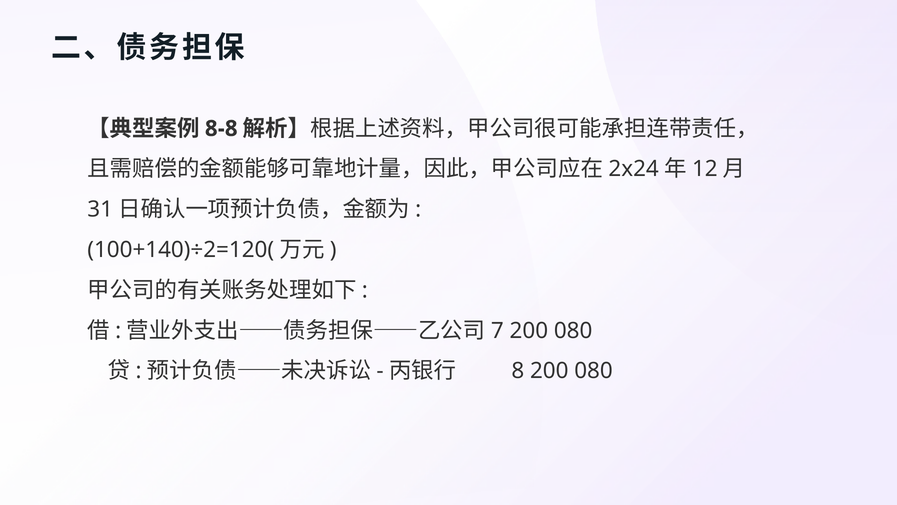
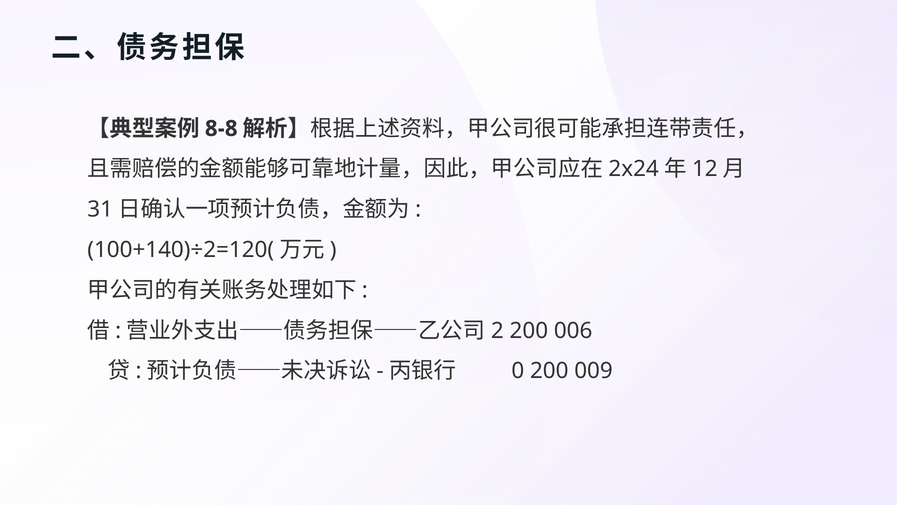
7: 7 -> 2
080 at (573, 330): 080 -> 006
8: 8 -> 0
080 at (594, 371): 080 -> 009
